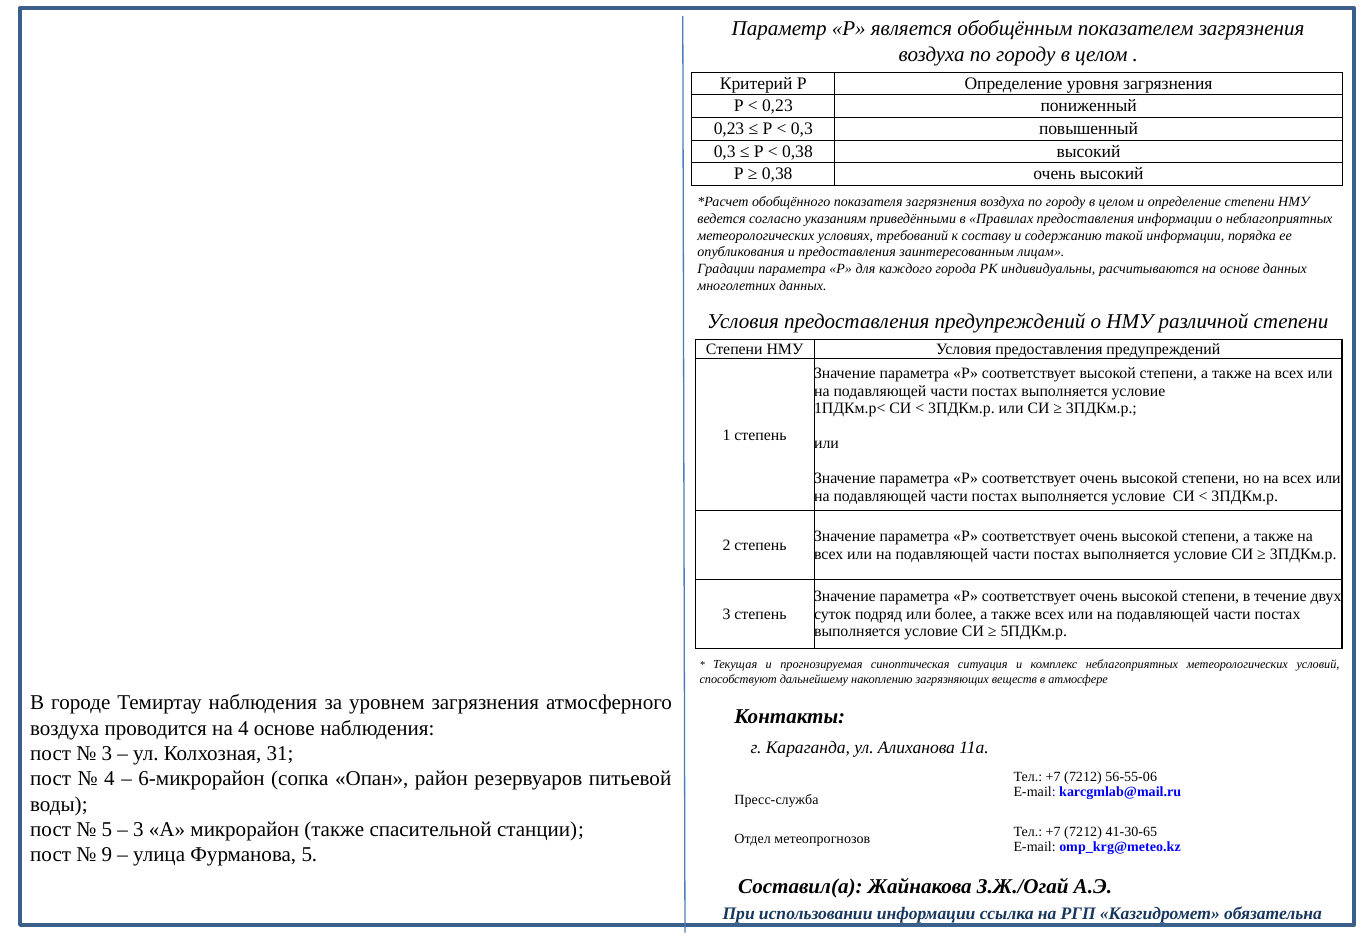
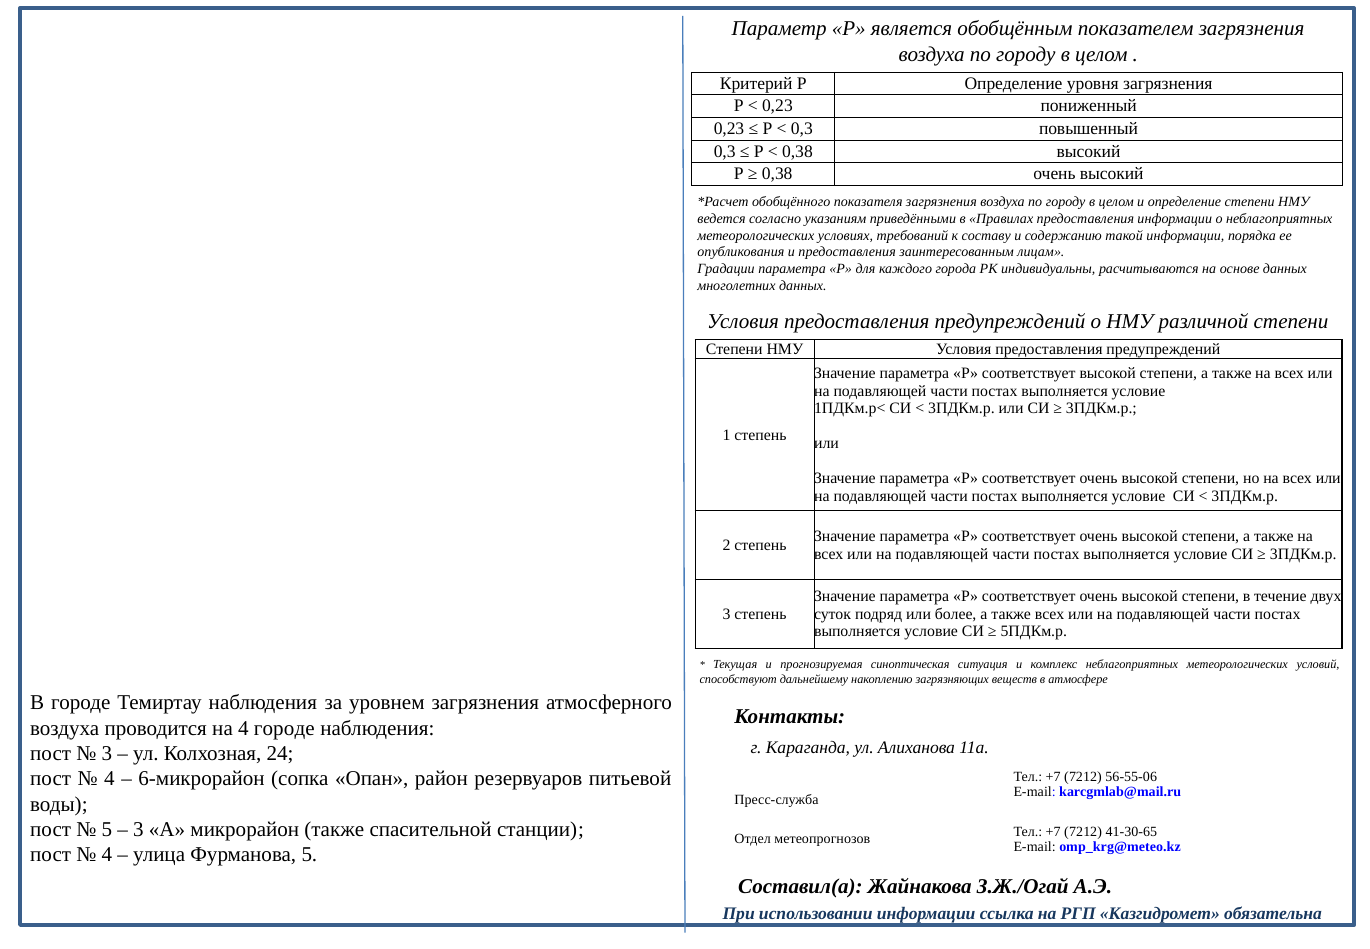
4 основе: основе -> городе
31: 31 -> 24
9 at (107, 854): 9 -> 4
